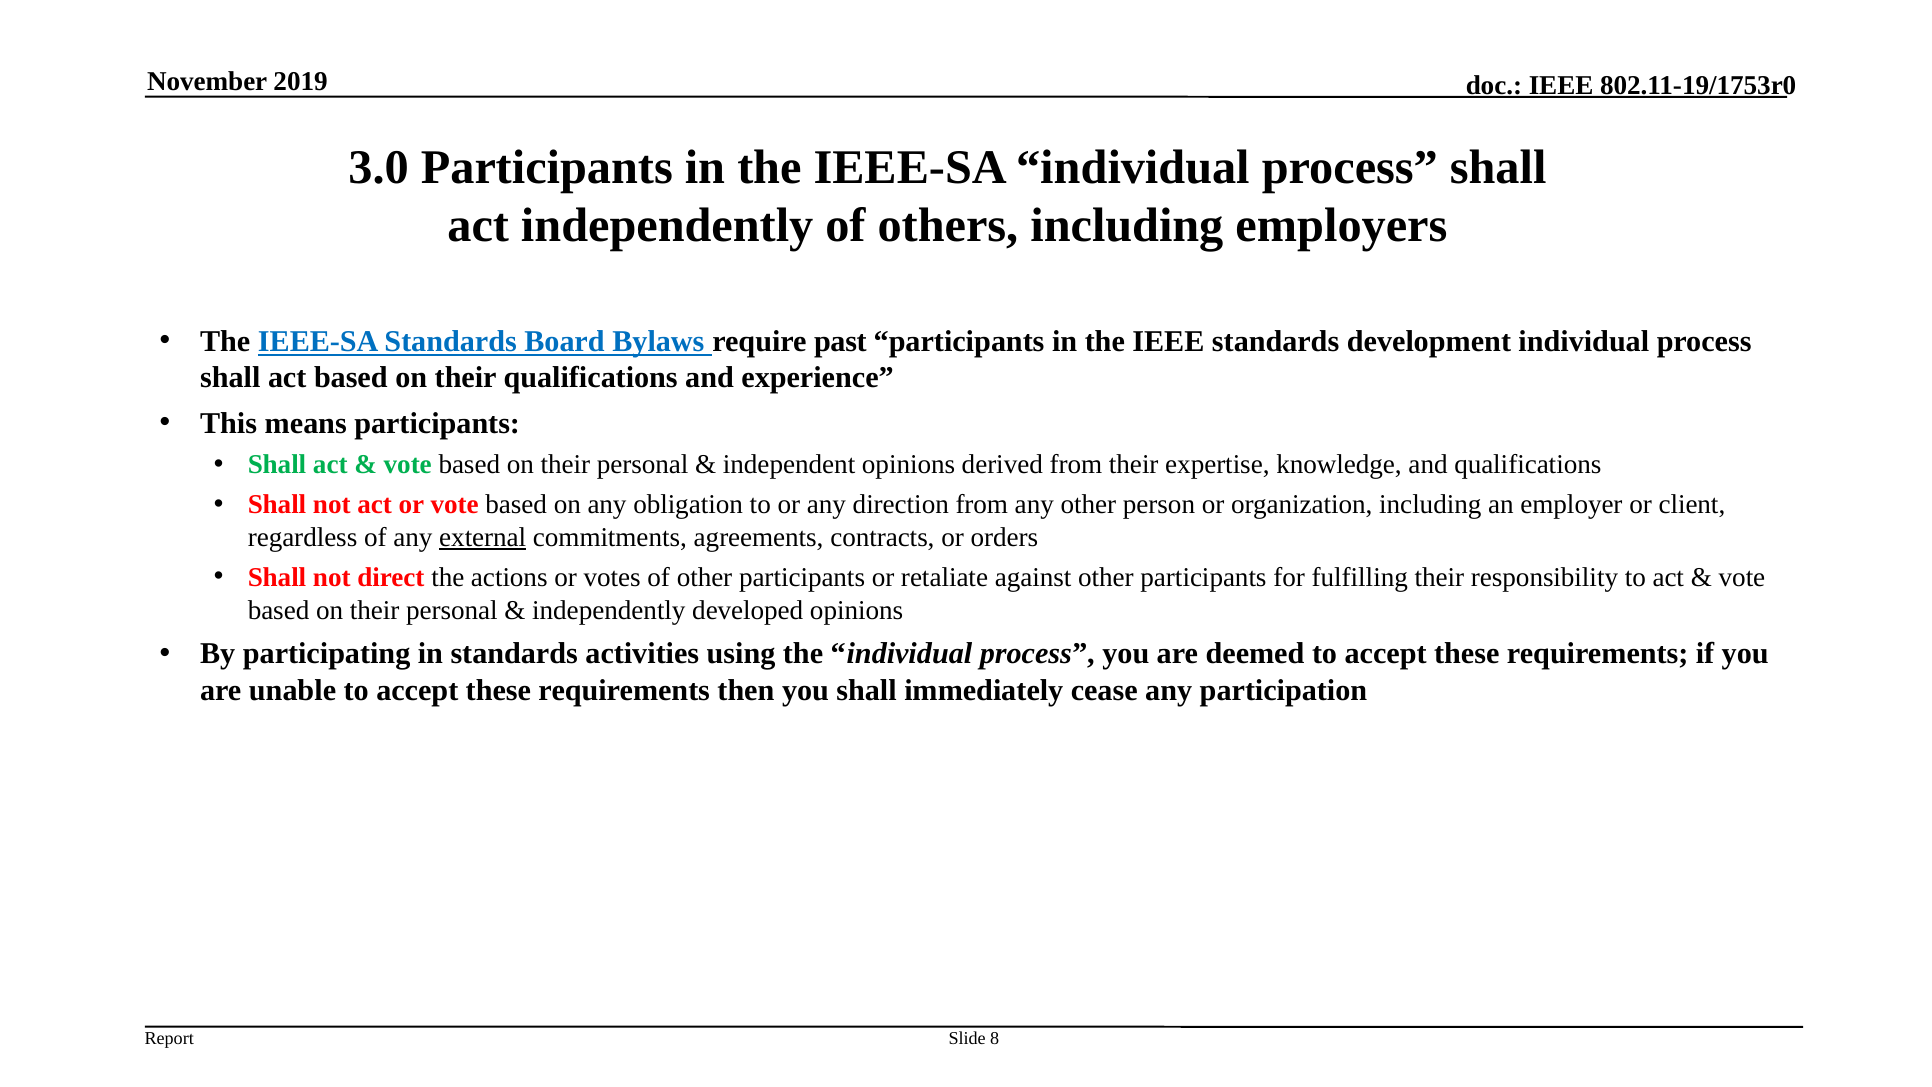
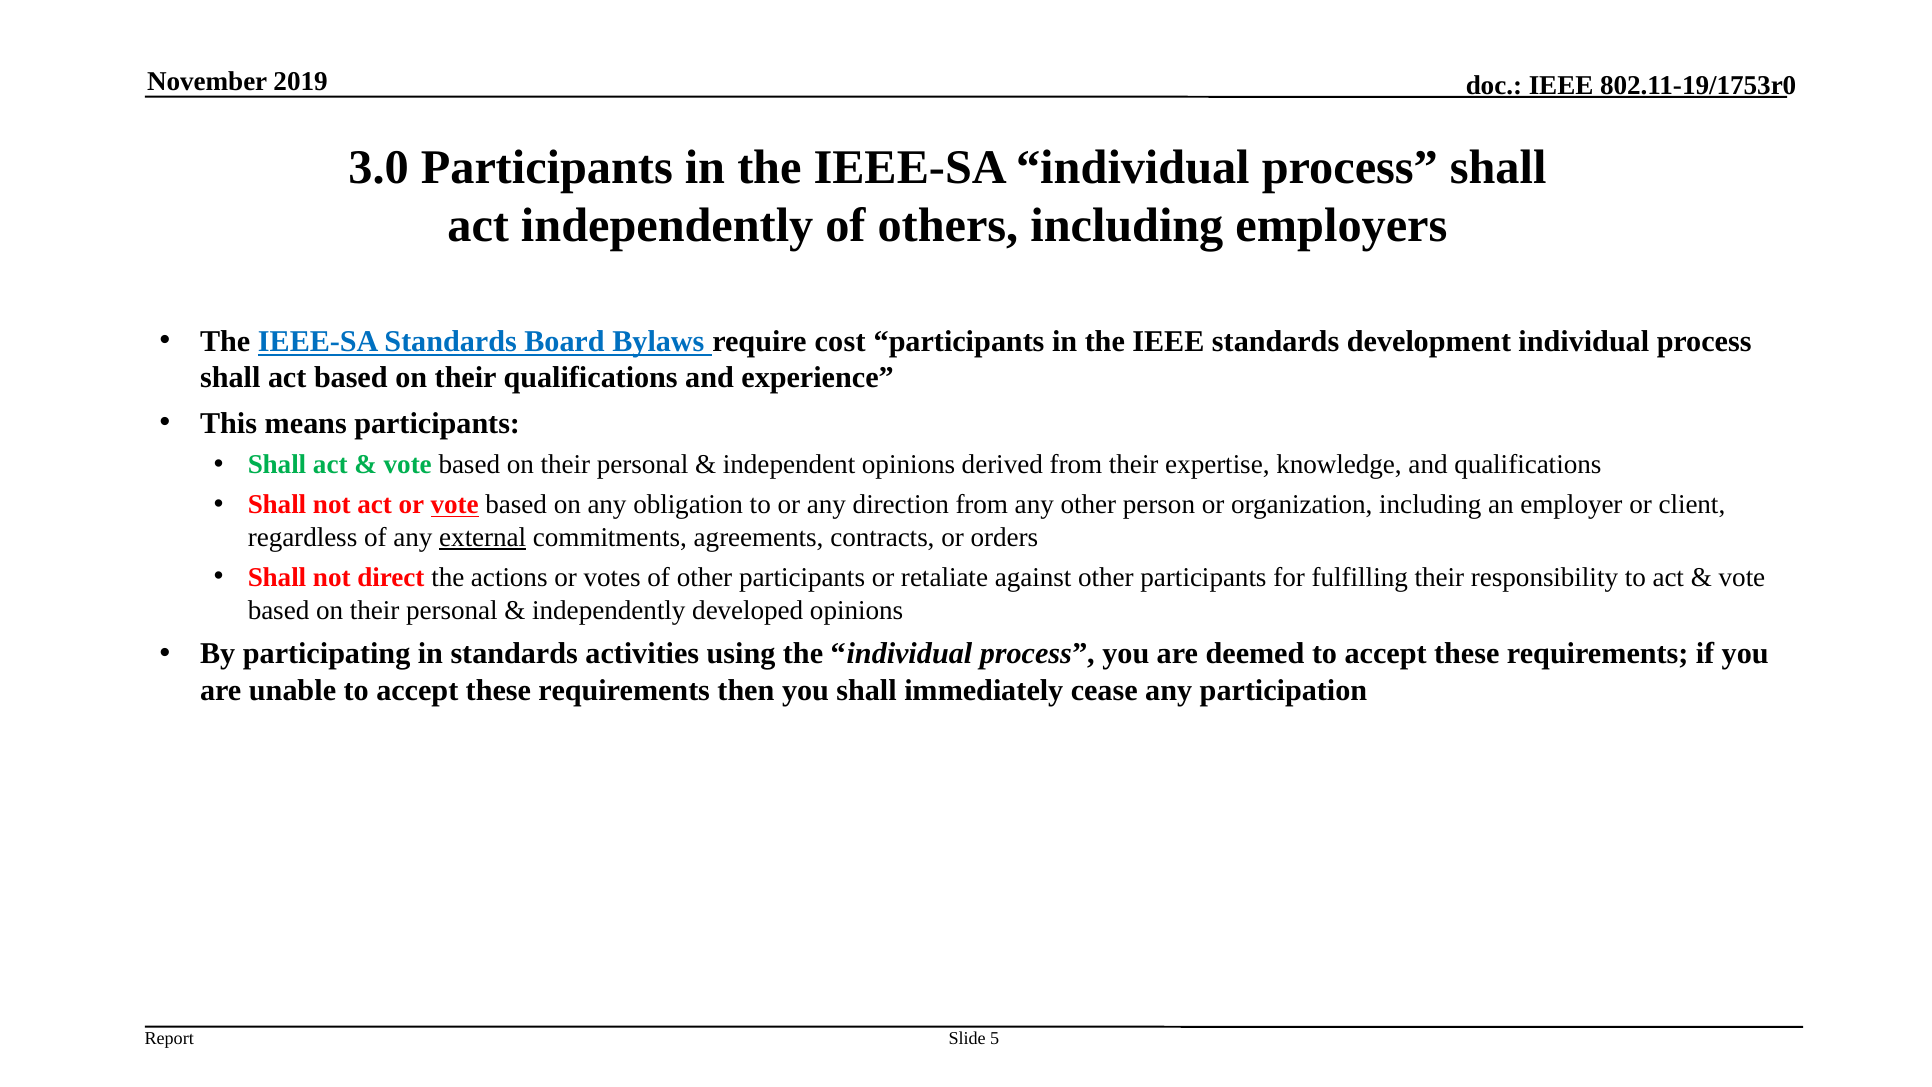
past: past -> cost
vote at (455, 505) underline: none -> present
8: 8 -> 5
